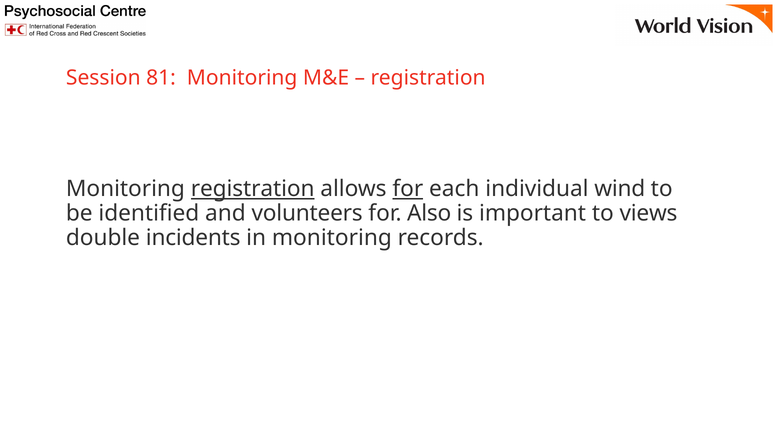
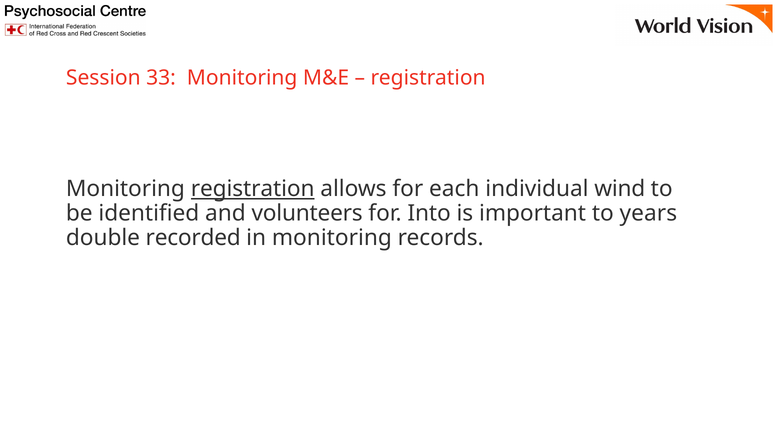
81: 81 -> 33
for at (408, 189) underline: present -> none
Also: Also -> Into
views: views -> years
incidents: incidents -> recorded
